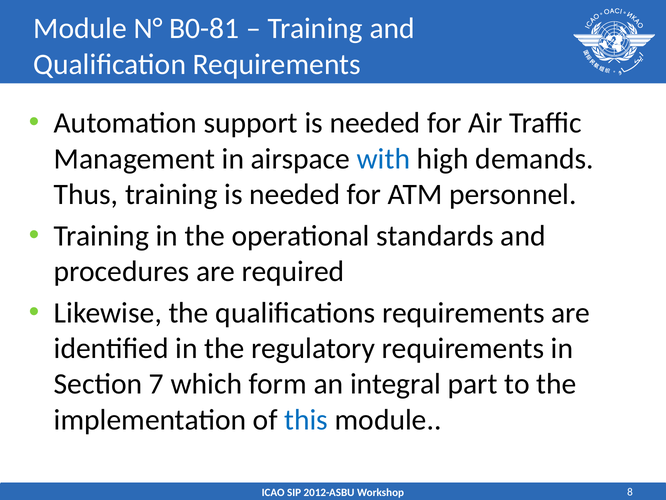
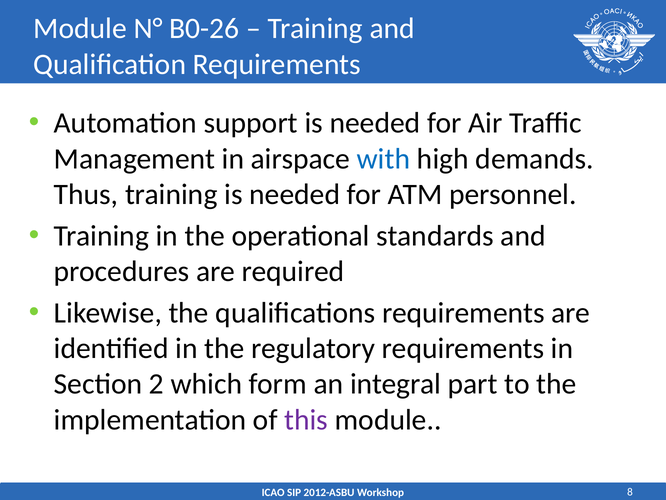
B0-81: B0-81 -> B0-26
7: 7 -> 2
this colour: blue -> purple
